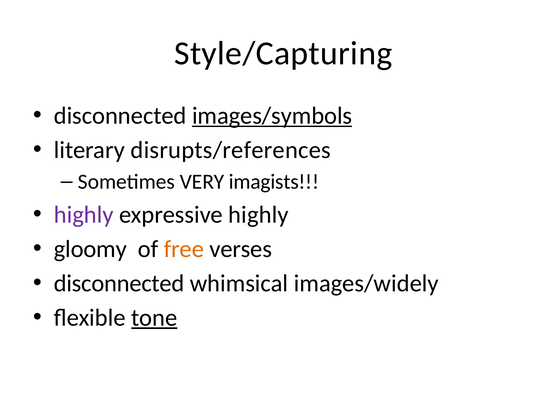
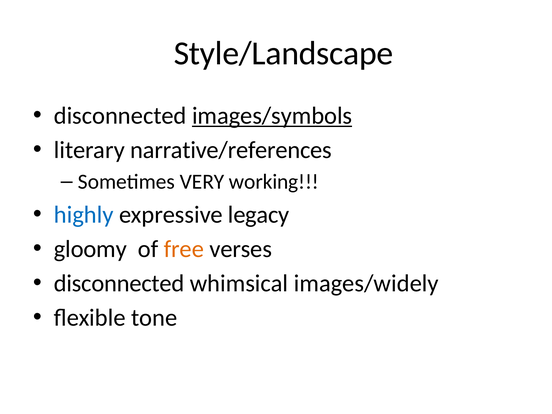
Style/Capturing: Style/Capturing -> Style/Landscape
disrupts/references: disrupts/references -> narrative/references
imagists: imagists -> working
highly at (84, 215) colour: purple -> blue
expressive highly: highly -> legacy
tone underline: present -> none
